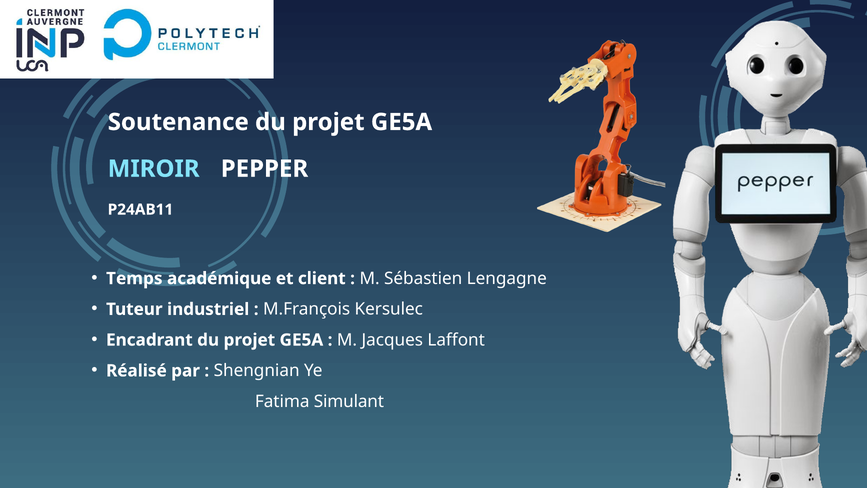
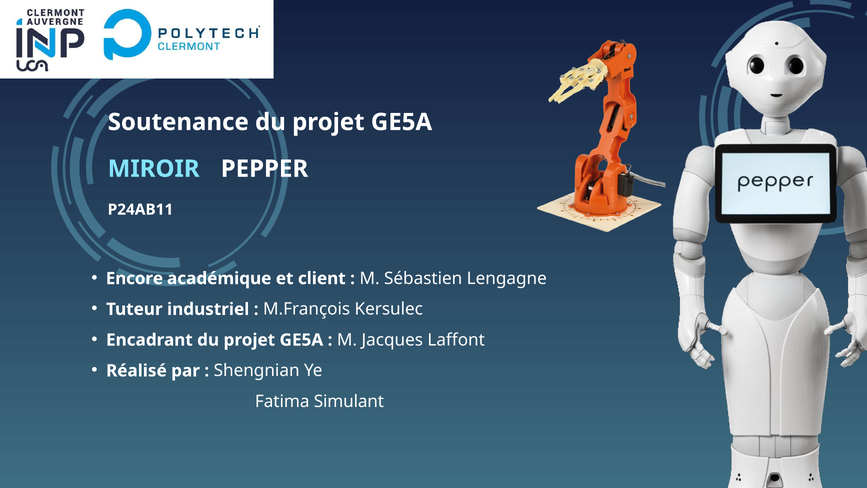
Temps: Temps -> Encore
